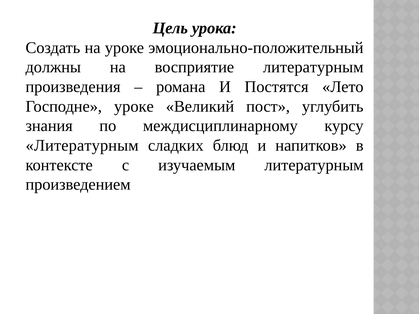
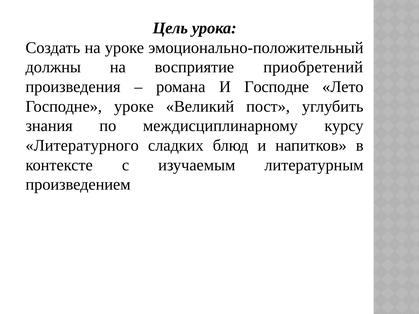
восприятие литературным: литературным -> приобретений
И Постятся: Постятся -> Господне
Литературным at (82, 146): Литературным -> Литературного
